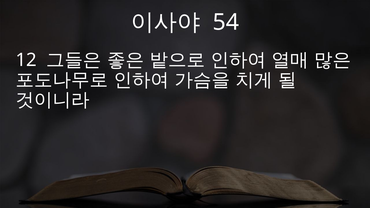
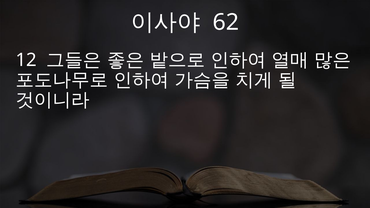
54: 54 -> 62
